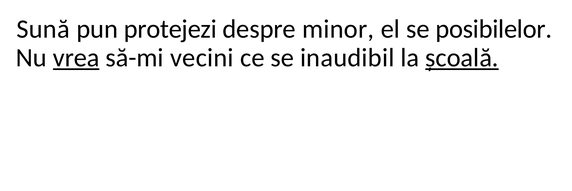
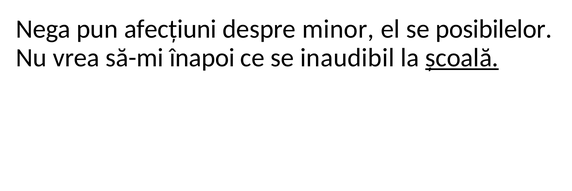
Sună: Sună -> Nega
protejezi: protejezi -> afecțiuni
vrea underline: present -> none
vecini: vecini -> înapoi
